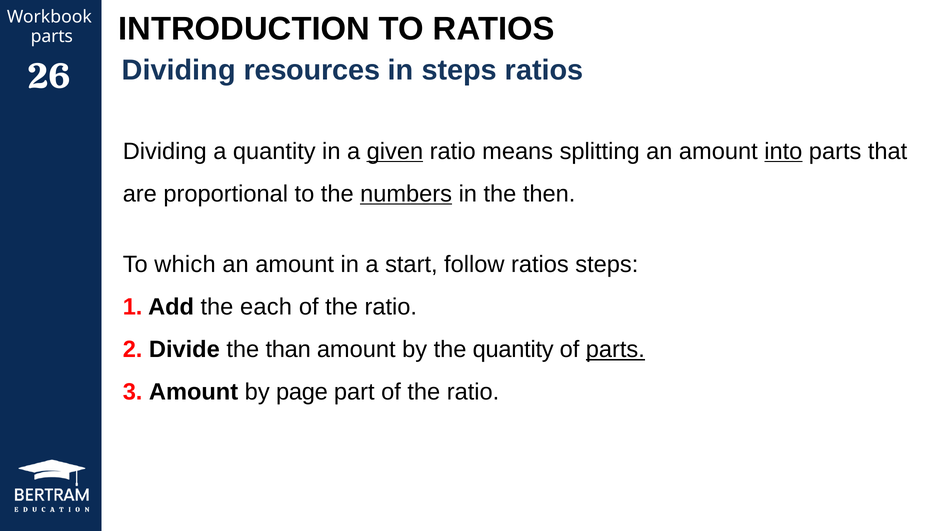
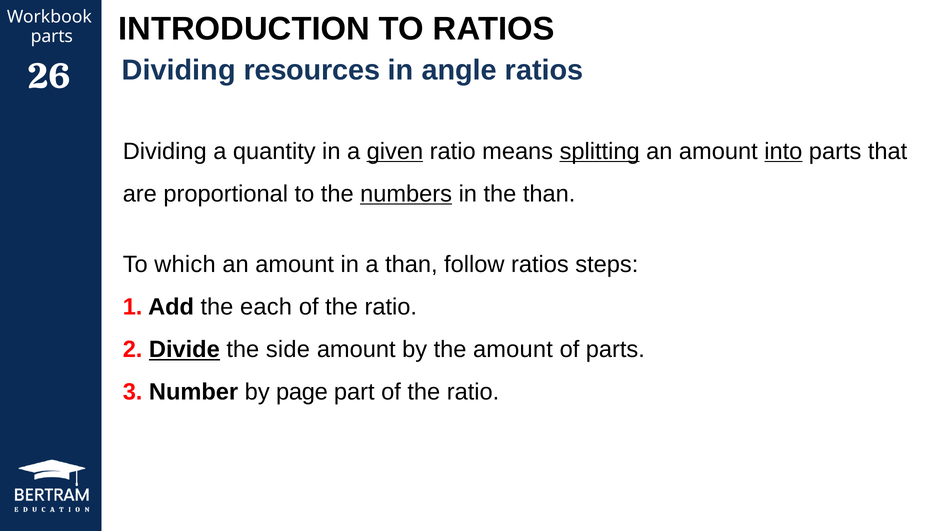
in steps: steps -> angle
splitting underline: none -> present
the then: then -> than
a start: start -> than
Divide underline: none -> present
than: than -> side
the quantity: quantity -> amount
parts at (615, 350) underline: present -> none
3 Amount: Amount -> Number
